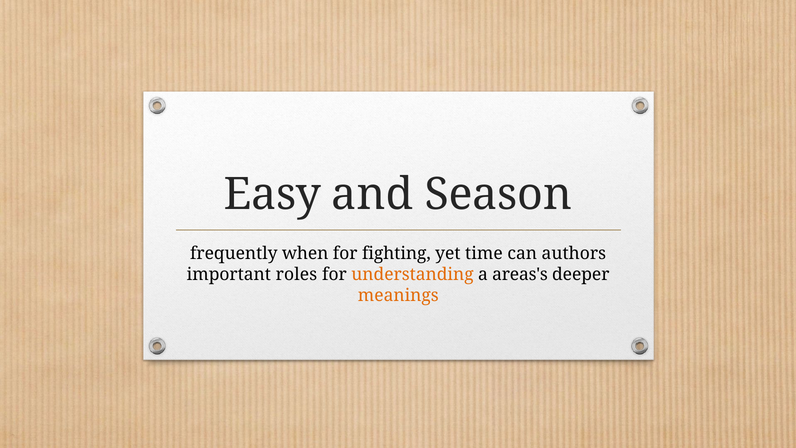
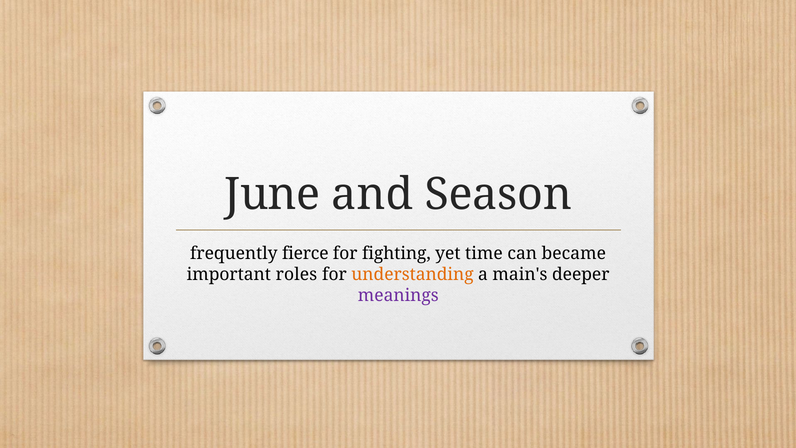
Easy: Easy -> June
when: when -> fierce
authors: authors -> became
areas's: areas's -> main's
meanings colour: orange -> purple
